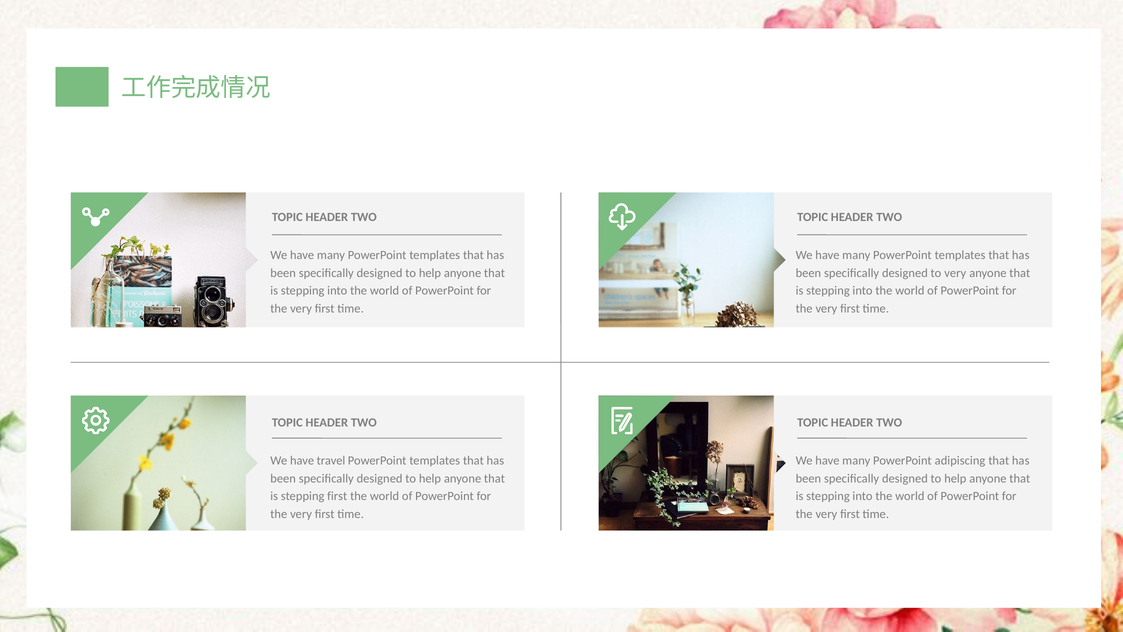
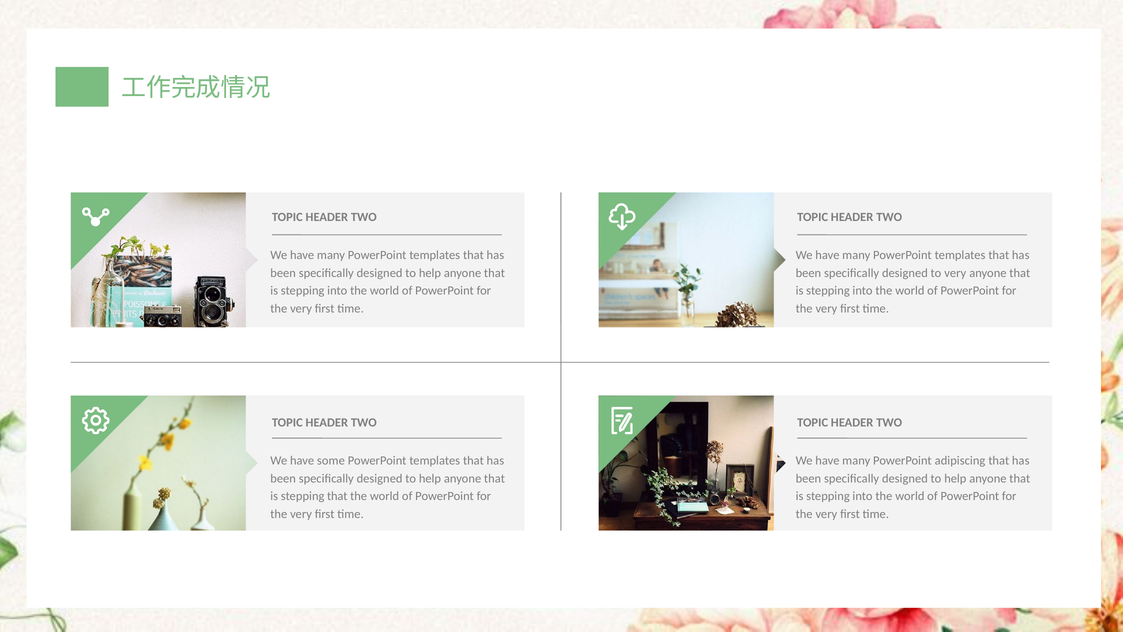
travel: travel -> some
stepping first: first -> that
